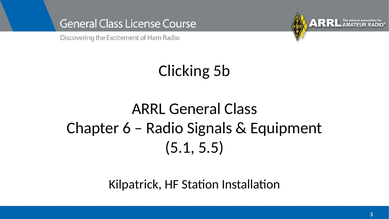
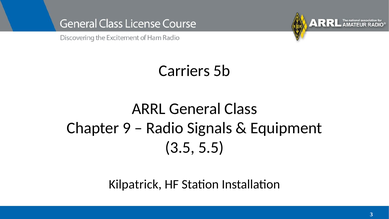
Clicking: Clicking -> Carriers
6: 6 -> 9
5.1: 5.1 -> 3.5
